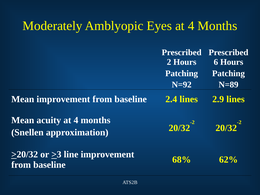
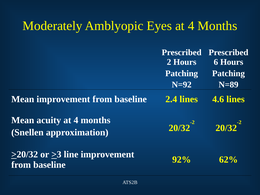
2.9: 2.9 -> 4.6
68%: 68% -> 92%
